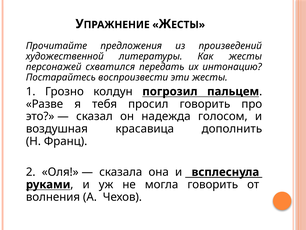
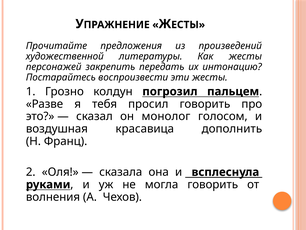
схватился: схватился -> закрепить
надежда: надежда -> монолог
